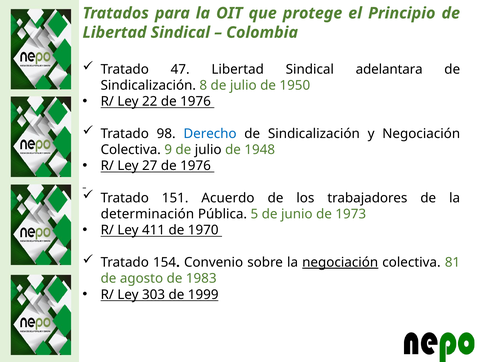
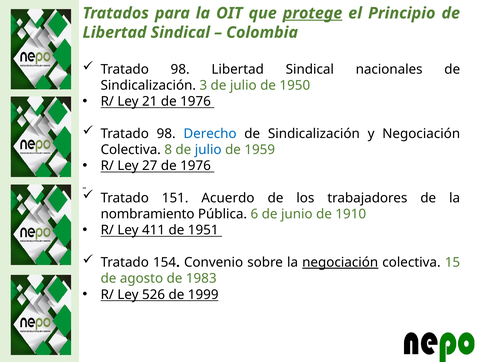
protege underline: none -> present
47 at (180, 69): 47 -> 98
adelantara: adelantara -> nacionales
8: 8 -> 3
22: 22 -> 21
9: 9 -> 8
julio at (208, 150) colour: black -> blue
1948: 1948 -> 1959
determinación: determinación -> nombramiento
5: 5 -> 6
1973: 1973 -> 1910
1970: 1970 -> 1951
81: 81 -> 15
303: 303 -> 526
